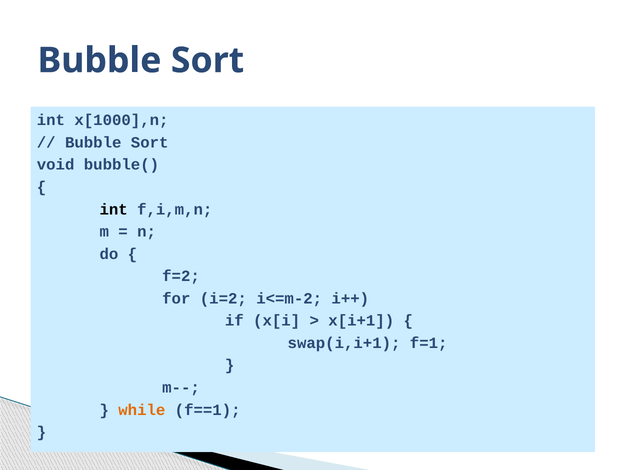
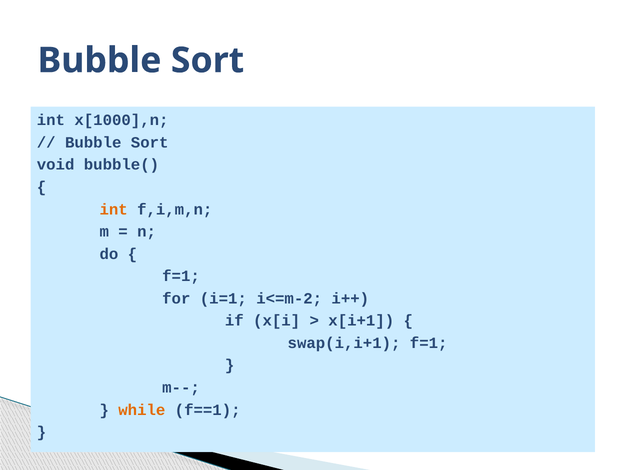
int at (114, 209) colour: black -> orange
f=2 at (181, 276): f=2 -> f=1
i=2: i=2 -> i=1
